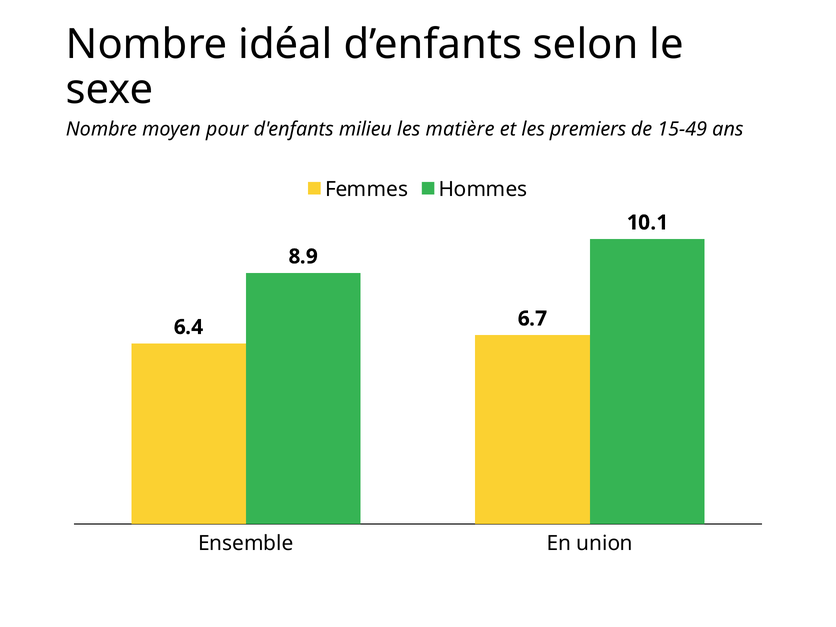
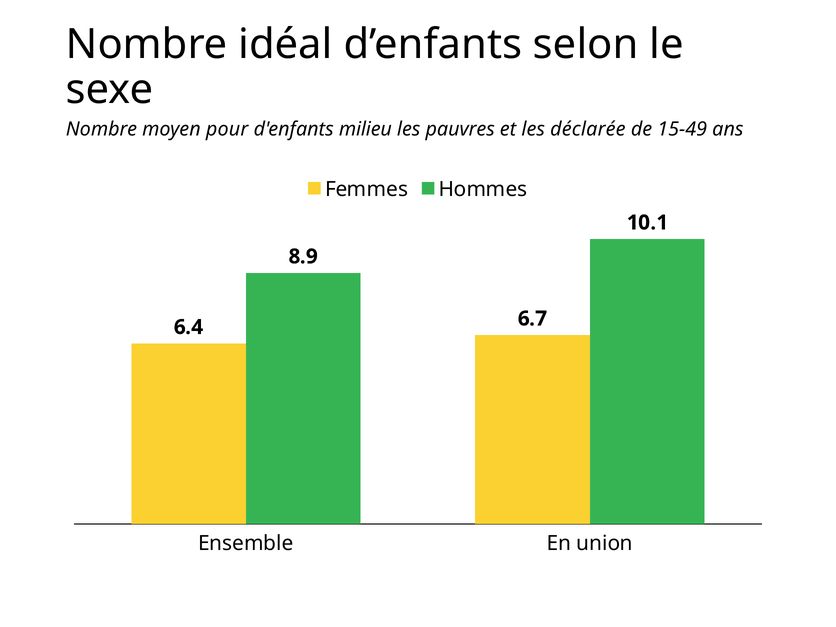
matière: matière -> pauvres
premiers: premiers -> déclarée
